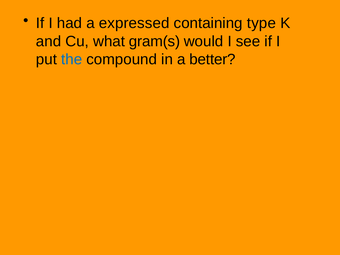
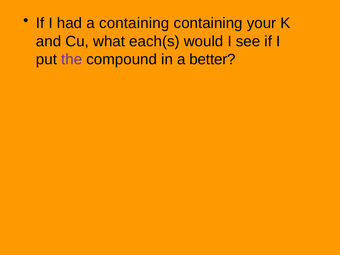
a expressed: expressed -> containing
type: type -> your
gram(s: gram(s -> each(s
the colour: blue -> purple
